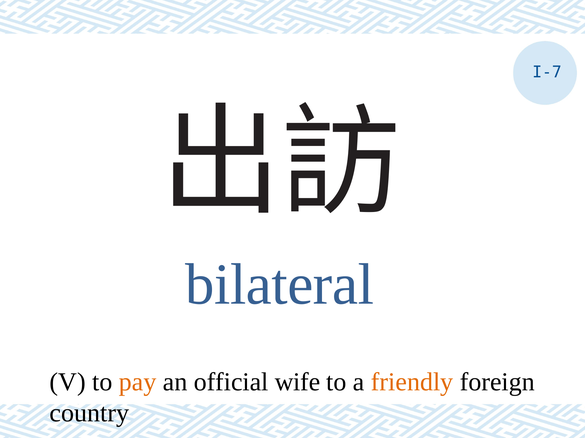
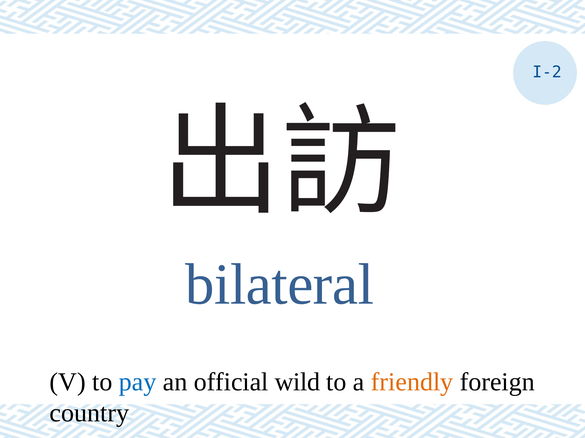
I-7: I-7 -> I-2
pay colour: orange -> blue
wife: wife -> wild
